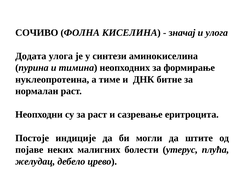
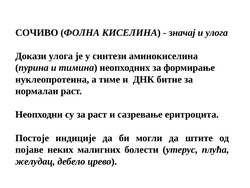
Додата: Додата -> Докази
